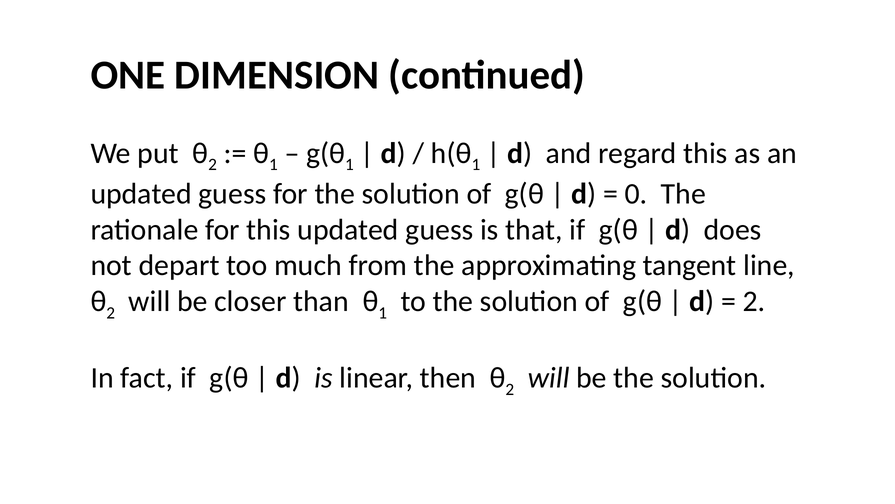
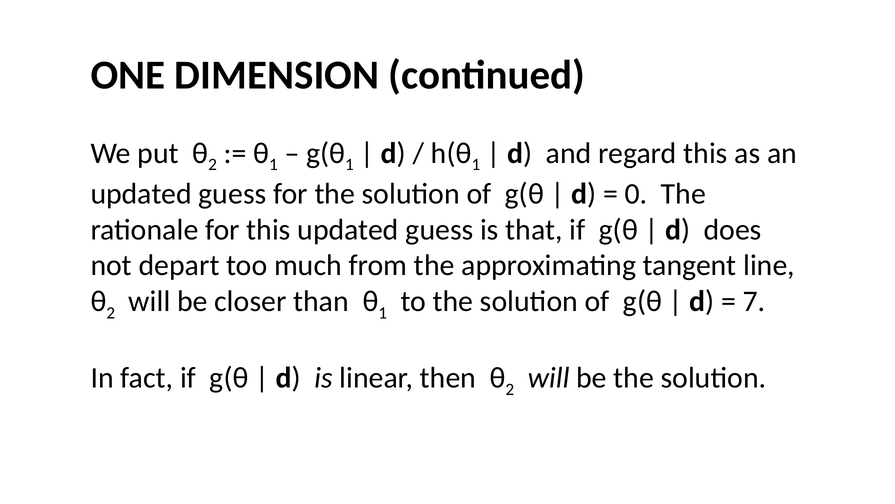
2 at (754, 301): 2 -> 7
